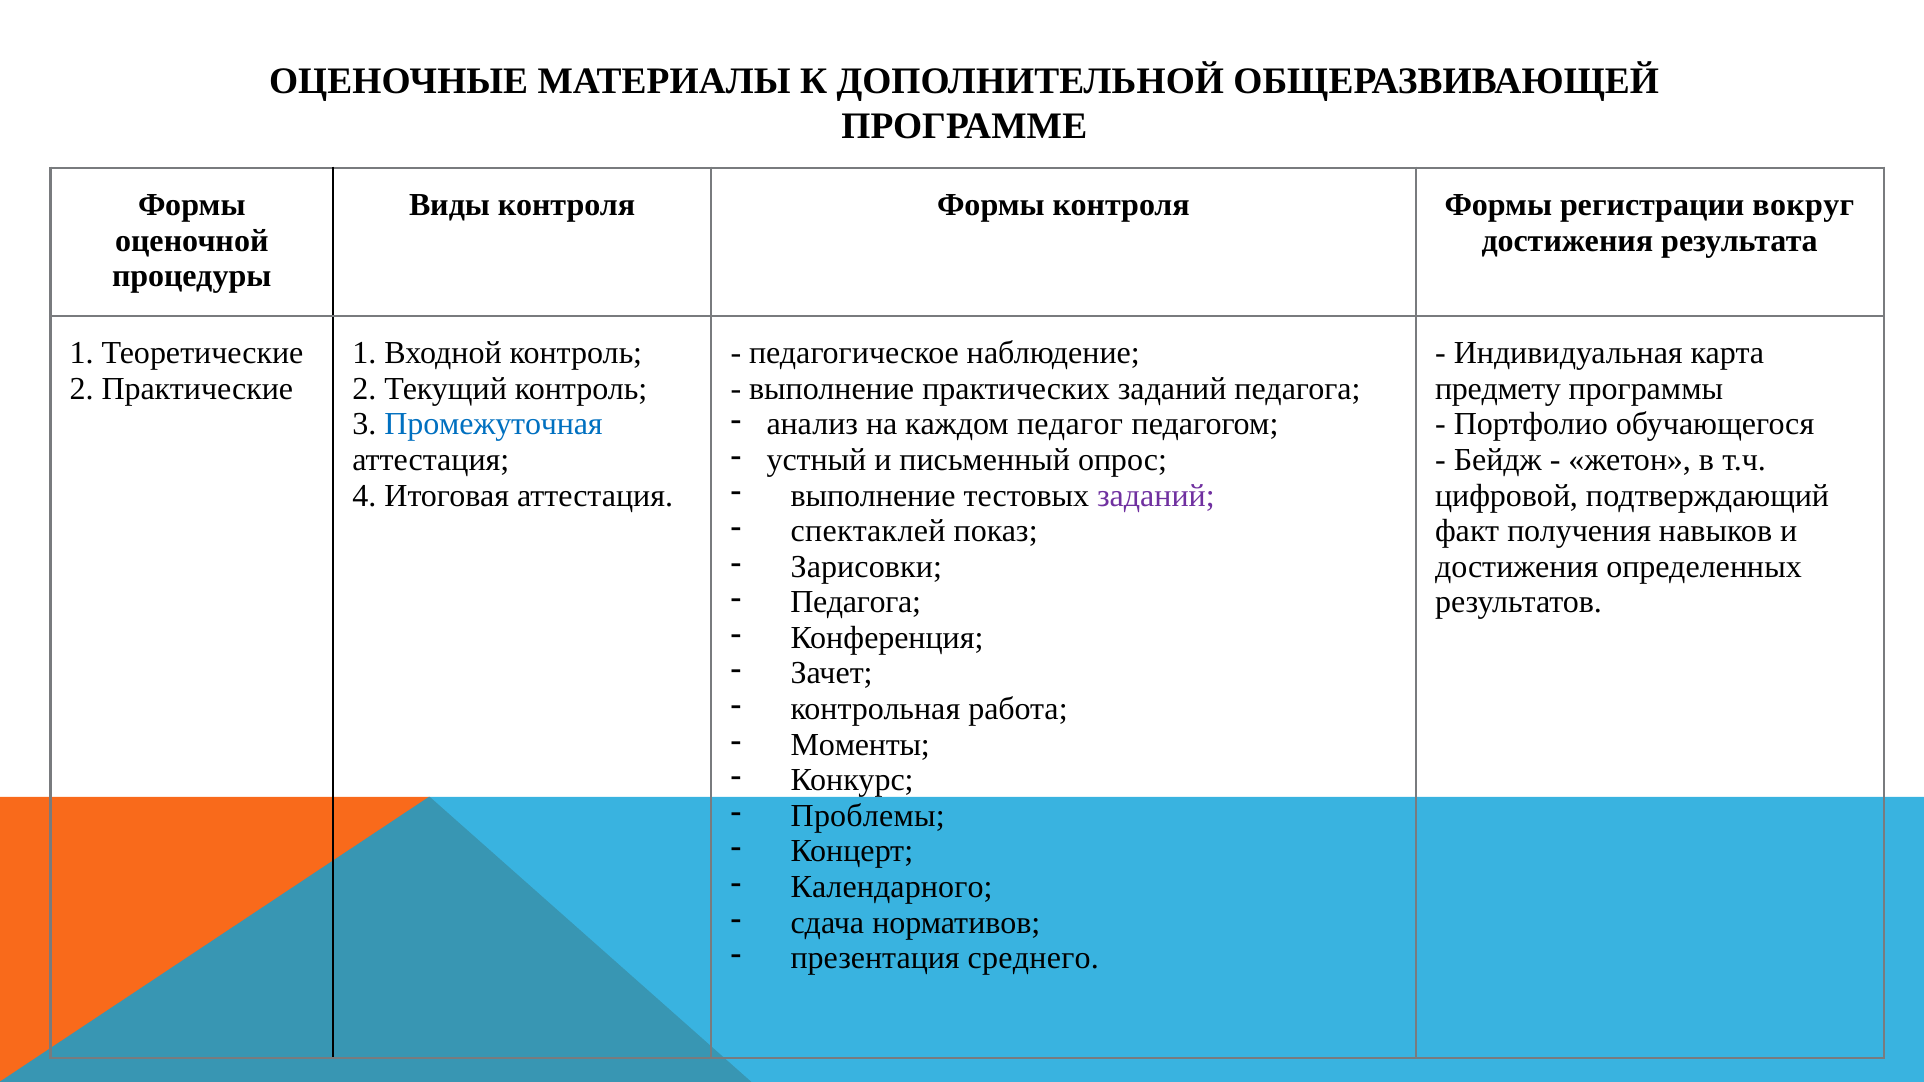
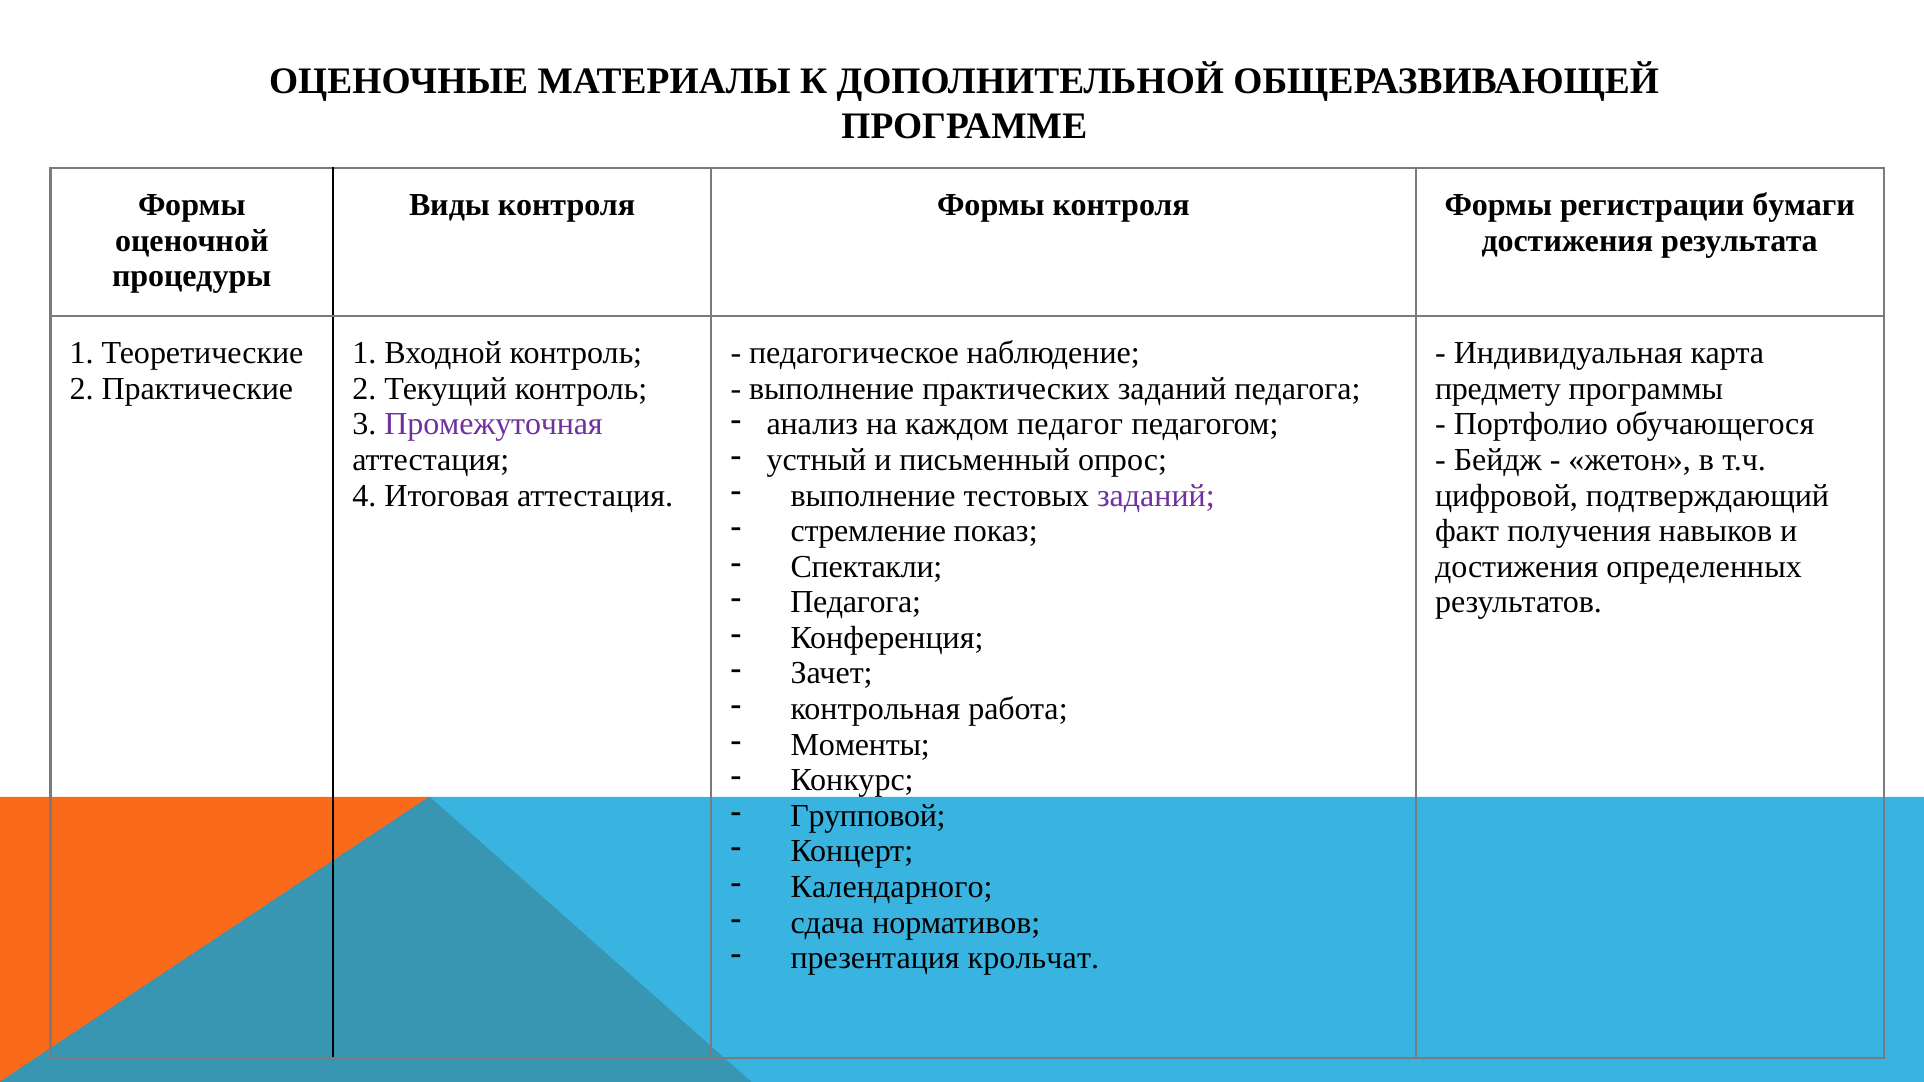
вокруг: вокруг -> бумаги
Промежуточная colour: blue -> purple
спектаклей: спектаклей -> стремление
Зарисовки: Зарисовки -> Спектакли
Проблемы: Проблемы -> Групповой
среднего: среднего -> крольчат
